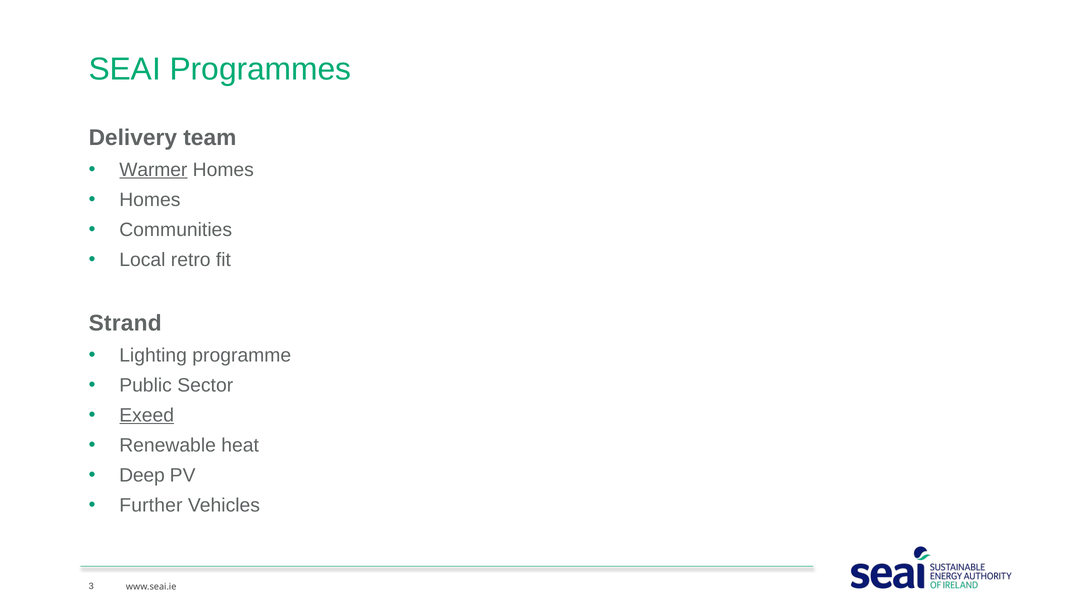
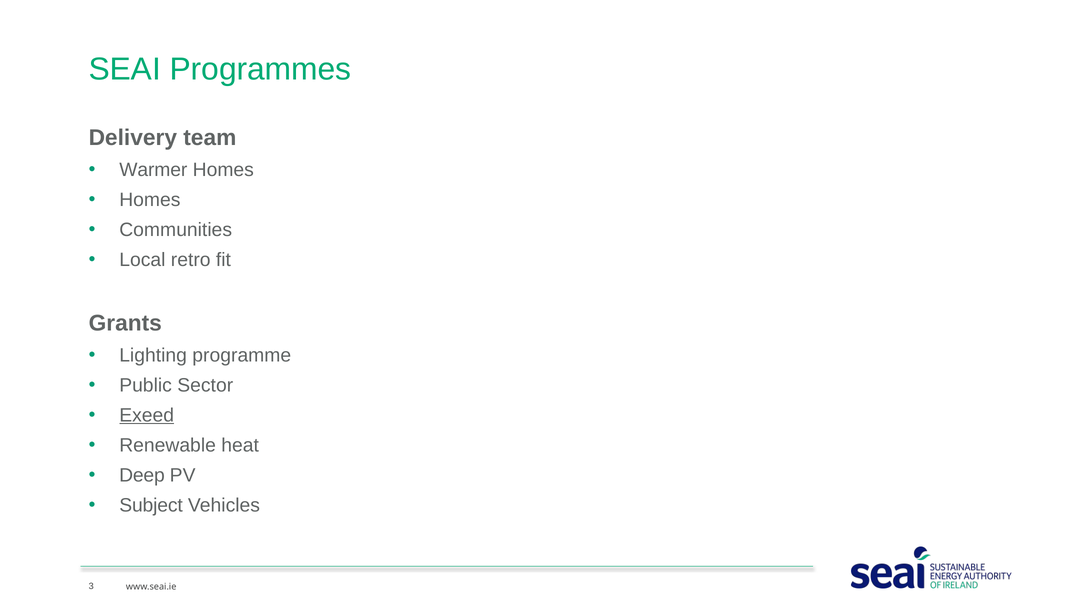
Warmer underline: present -> none
Strand: Strand -> Grants
Further: Further -> Subject
